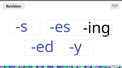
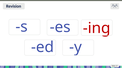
ing colour: black -> red
